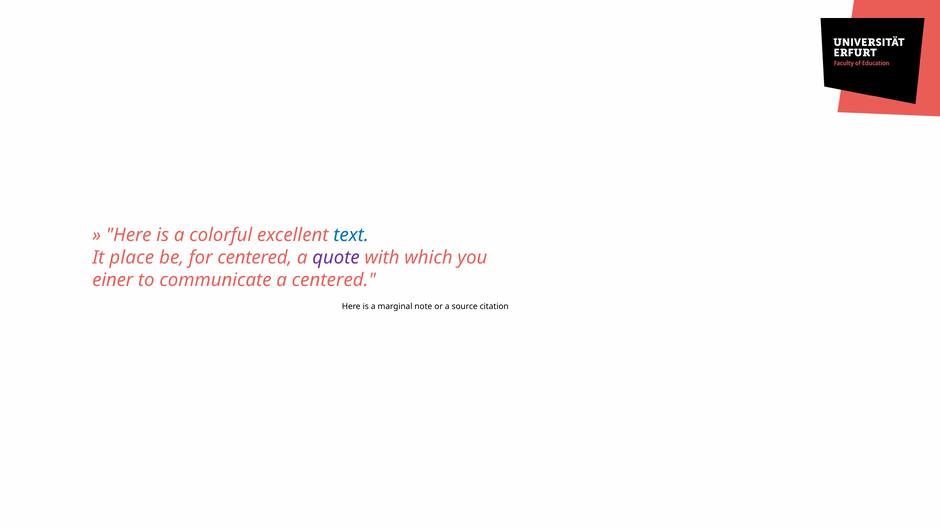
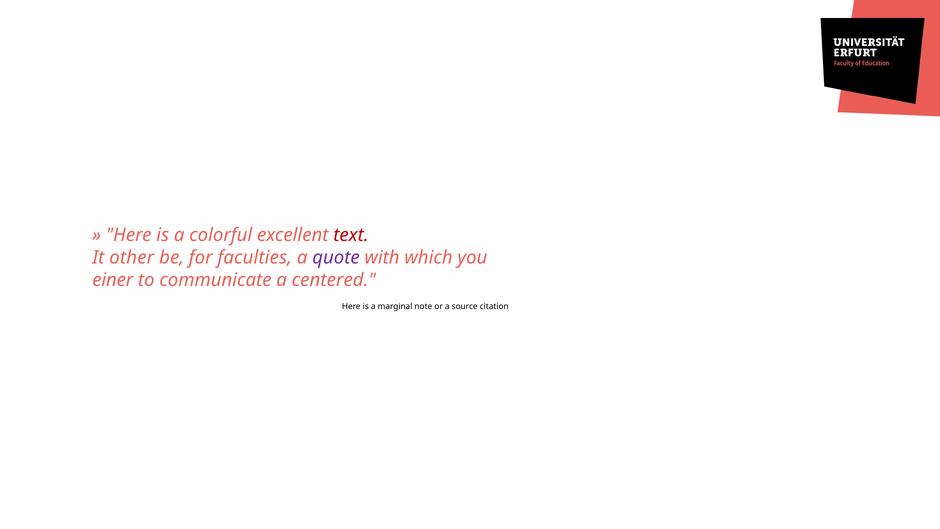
text colour: blue -> red
place: place -> other
for centered: centered -> faculties
